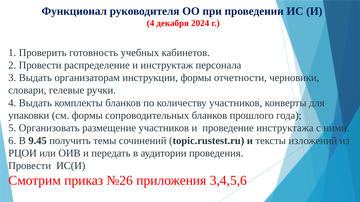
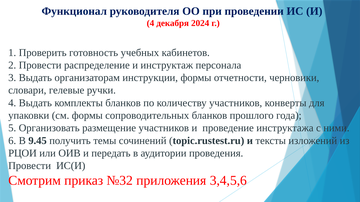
№26: №26 -> №32
